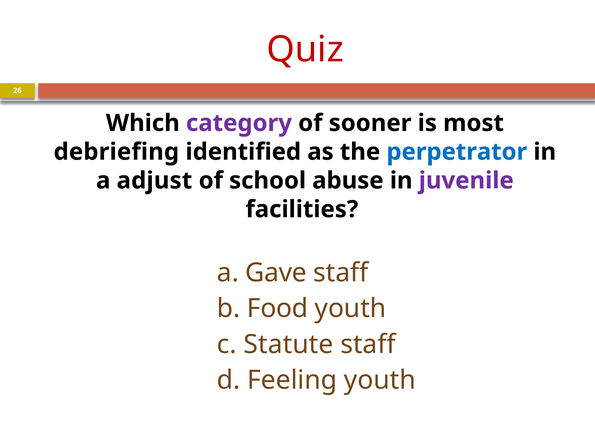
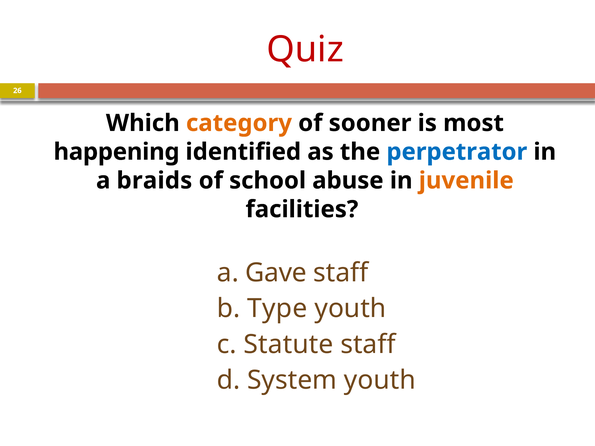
category colour: purple -> orange
debriefing: debriefing -> happening
adjust: adjust -> braids
juvenile colour: purple -> orange
Food: Food -> Type
Feeling: Feeling -> System
